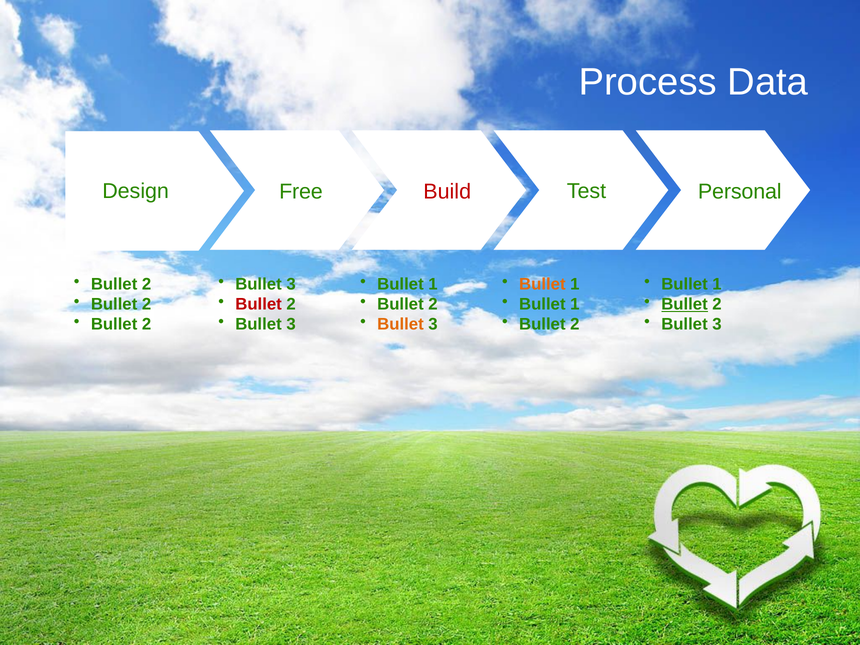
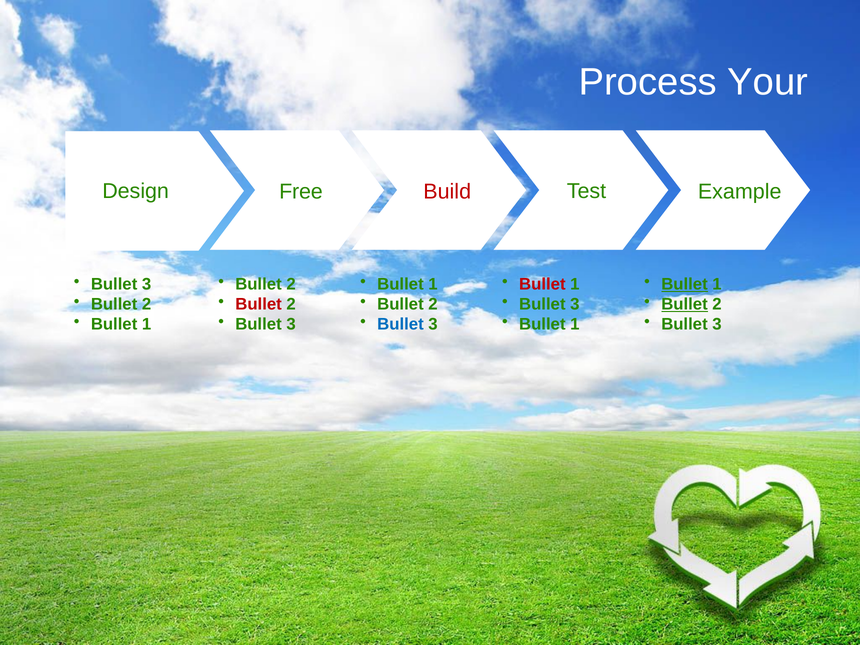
Data: Data -> Your
Personal: Personal -> Example
2 at (147, 284): 2 -> 3
3 at (291, 284): 3 -> 2
Bullet at (542, 284) colour: orange -> red
Bullet at (685, 284) underline: none -> present
1 at (575, 304): 1 -> 3
2 at (147, 324): 2 -> 1
Bullet at (401, 324) colour: orange -> blue
2 at (575, 324): 2 -> 1
